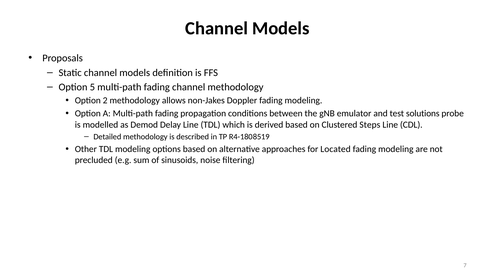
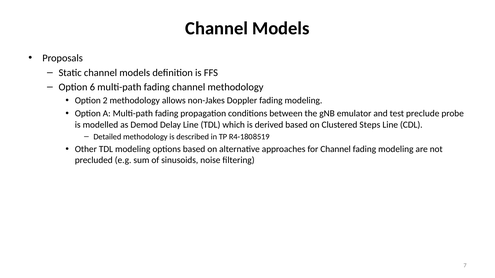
5: 5 -> 6
solutions: solutions -> preclude
for Located: Located -> Channel
